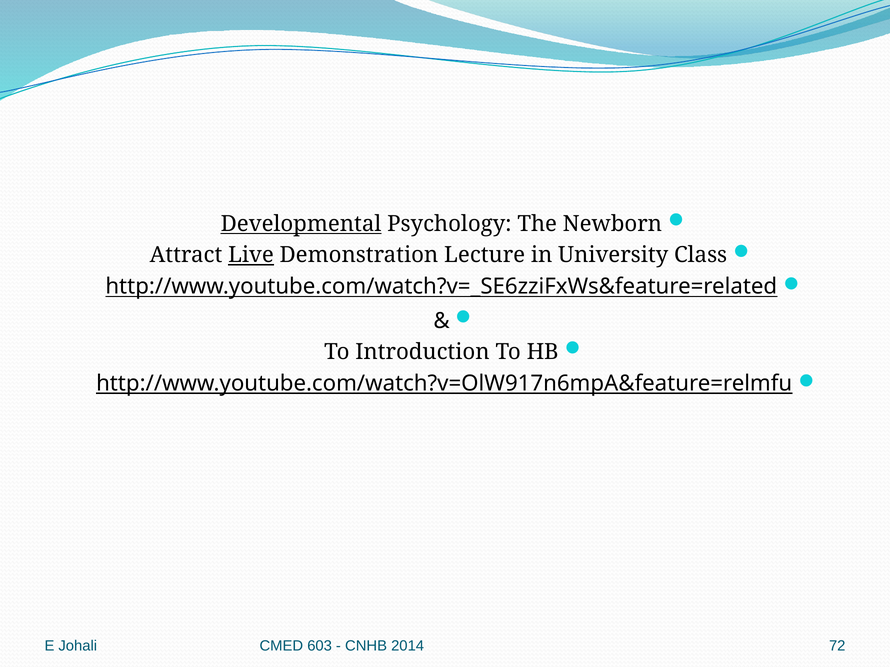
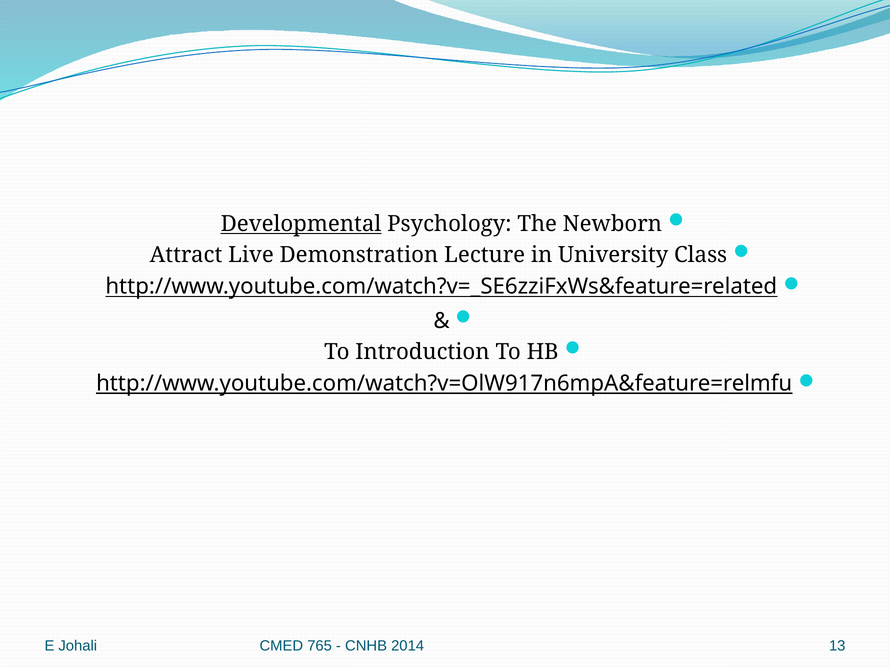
Live underline: present -> none
603: 603 -> 765
72: 72 -> 13
